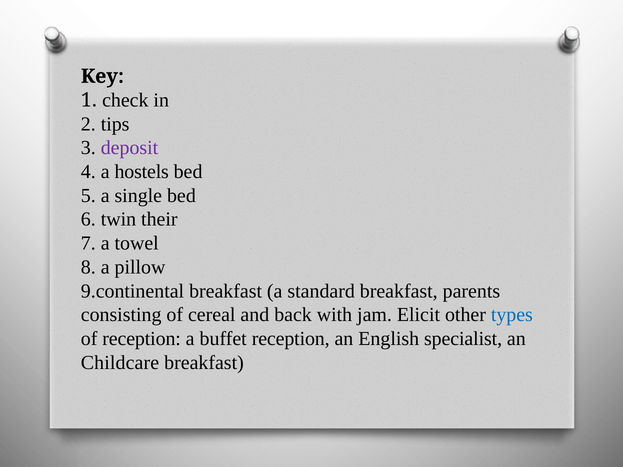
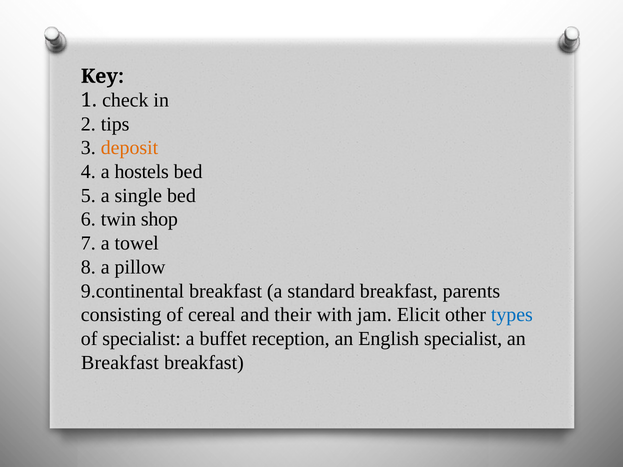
deposit colour: purple -> orange
their: their -> shop
back: back -> their
of reception: reception -> specialist
Childcare at (120, 363): Childcare -> Breakfast
